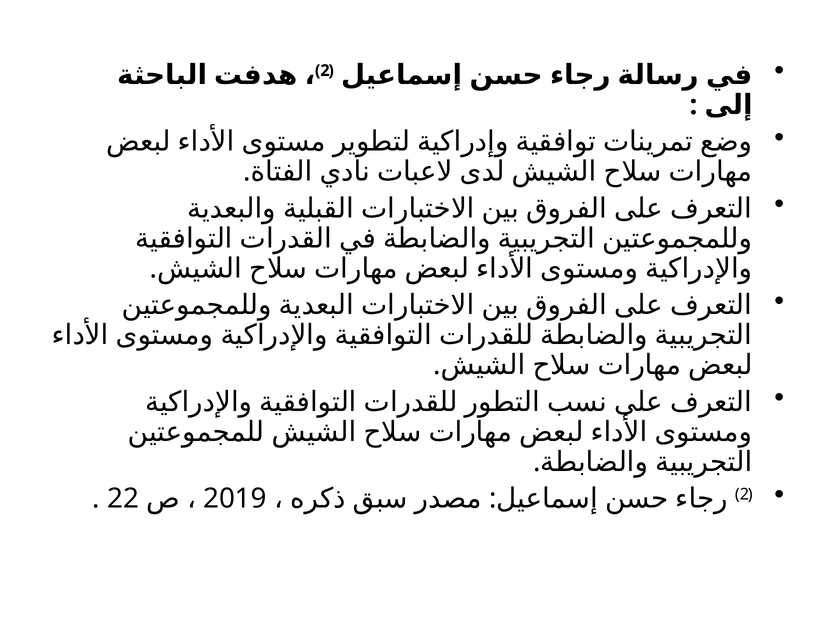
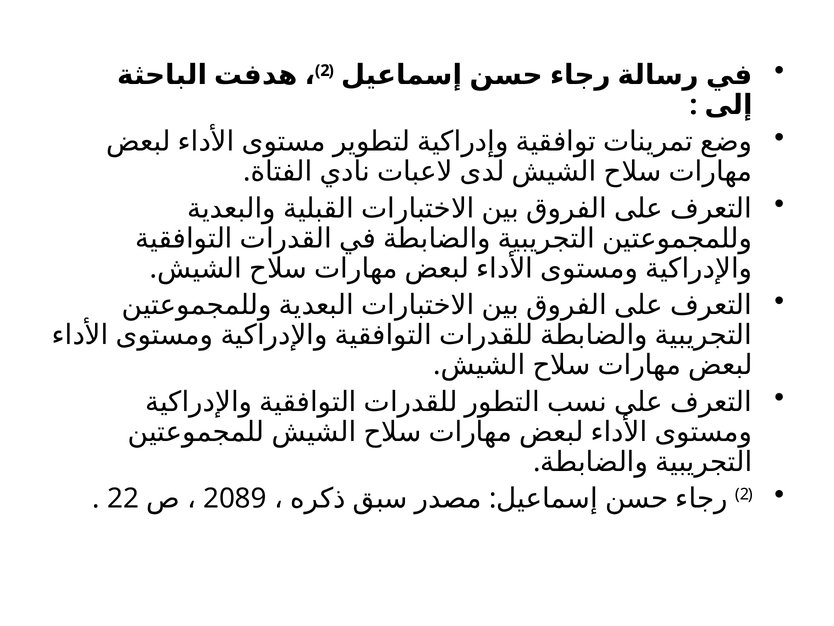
2019: 2019 -> 2089
